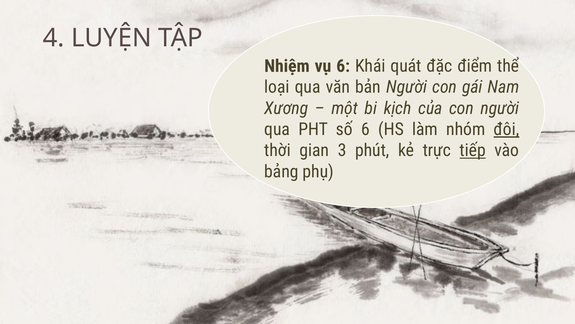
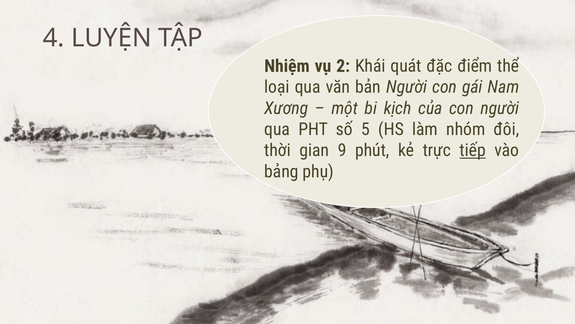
vụ 6: 6 -> 2
số 6: 6 -> 5
đôi underline: present -> none
3: 3 -> 9
